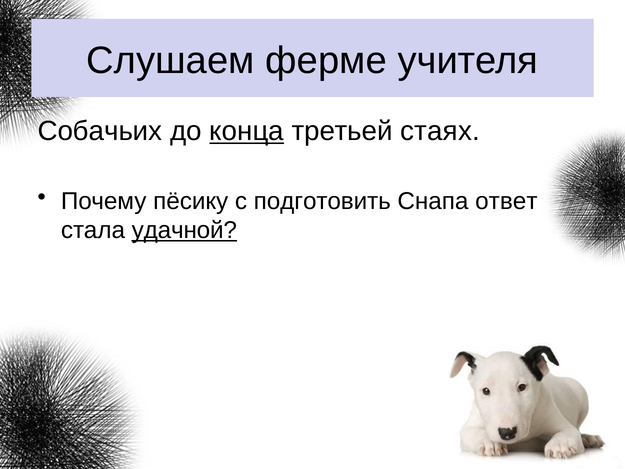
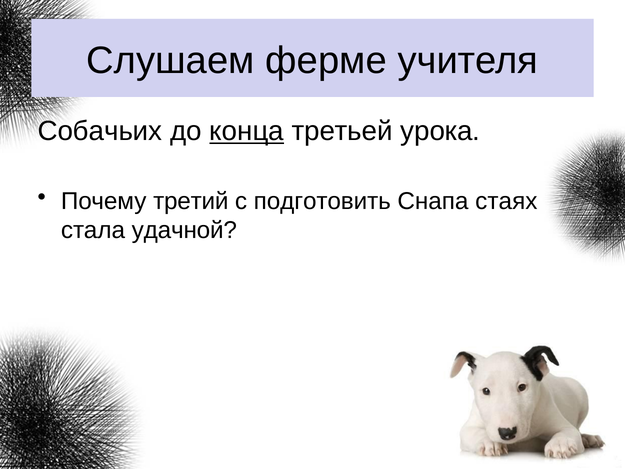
стаях: стаях -> урока
пёсику: пёсику -> третий
ответ: ответ -> стаях
удачной underline: present -> none
